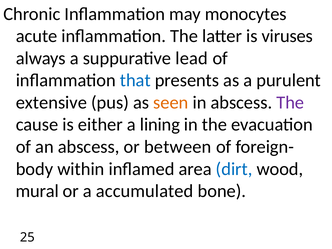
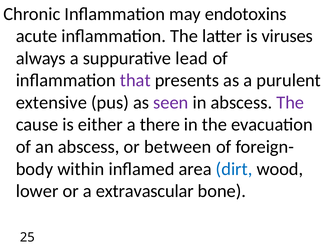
monocytes: monocytes -> endotoxins
that colour: blue -> purple
seen colour: orange -> purple
lining: lining -> there
mural: mural -> lower
accumulated: accumulated -> extravascular
